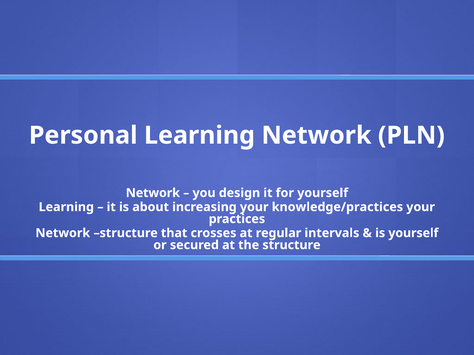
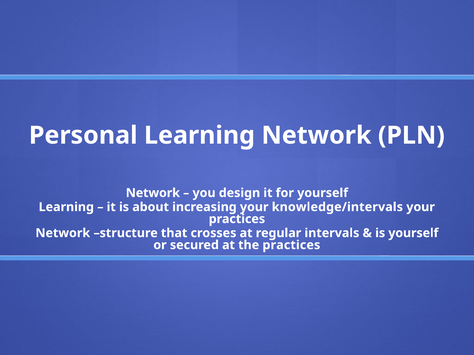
knowledge/practices: knowledge/practices -> knowledge/intervals
the structure: structure -> practices
